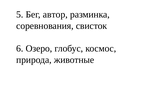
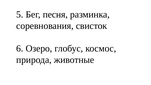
автор: автор -> песня
